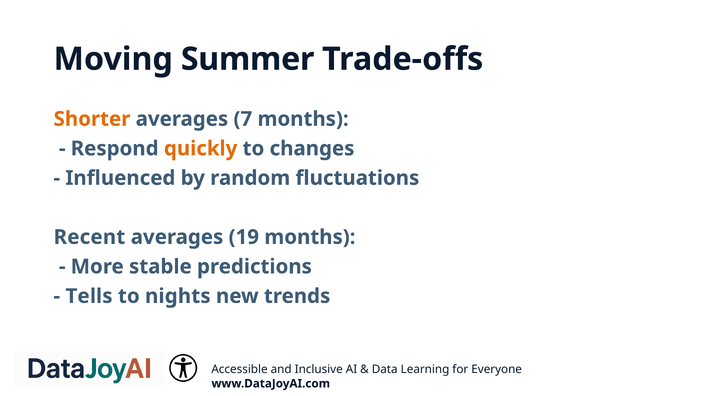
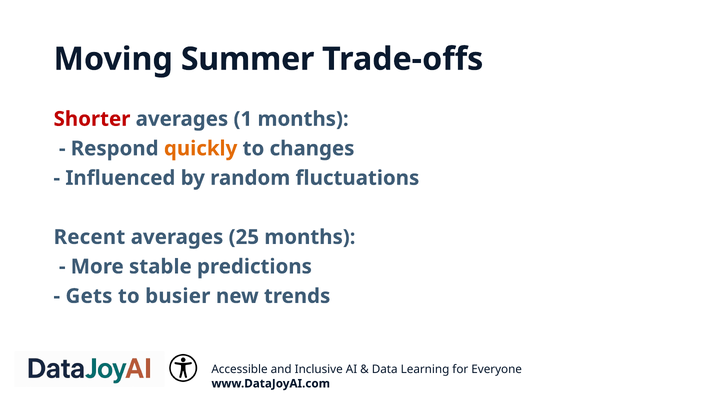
Shorter colour: orange -> red
7: 7 -> 1
19: 19 -> 25
Tells: Tells -> Gets
nights: nights -> busier
